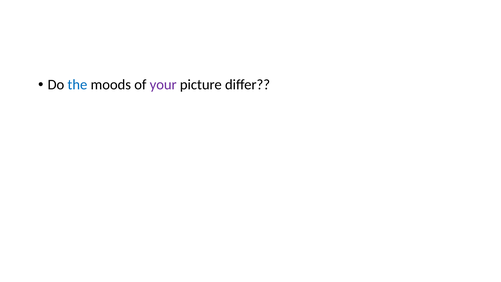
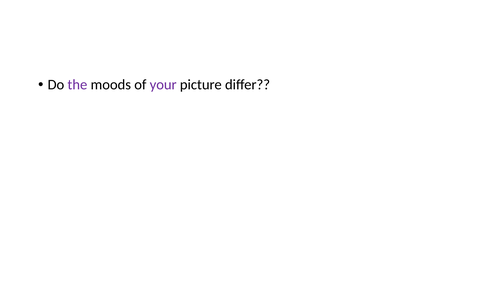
the colour: blue -> purple
